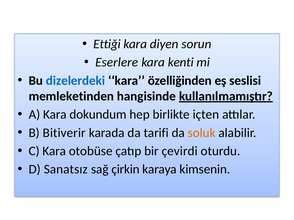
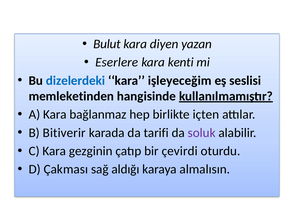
Ettiği: Ettiği -> Bulut
sorun: sorun -> yazan
özelliğinden: özelliğinden -> işleyeceğim
dokundum: dokundum -> bağlanmaz
soluk colour: orange -> purple
otobüse: otobüse -> gezginin
Sanatsız: Sanatsız -> Çakması
çirkin: çirkin -> aldığı
kimsenin: kimsenin -> almalısın
